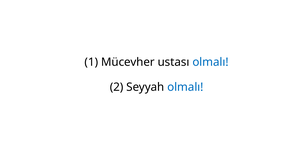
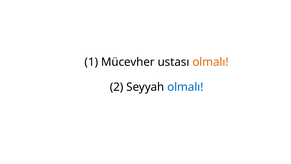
olmalı at (211, 62) colour: blue -> orange
